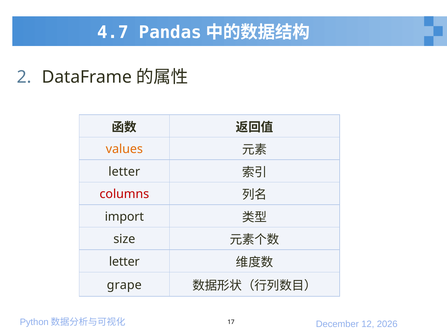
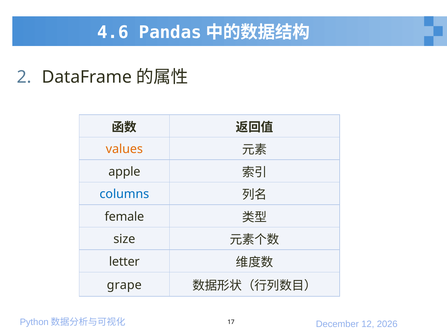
4.7: 4.7 -> 4.6
letter at (124, 172): letter -> apple
columns colour: red -> blue
import: import -> female
